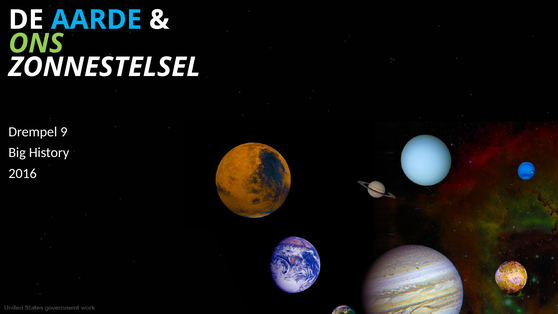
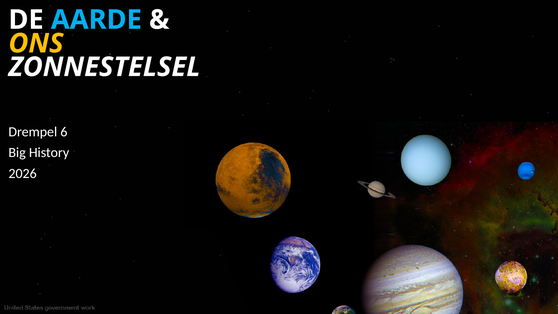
ONS colour: light green -> yellow
9: 9 -> 6
2016: 2016 -> 2026
